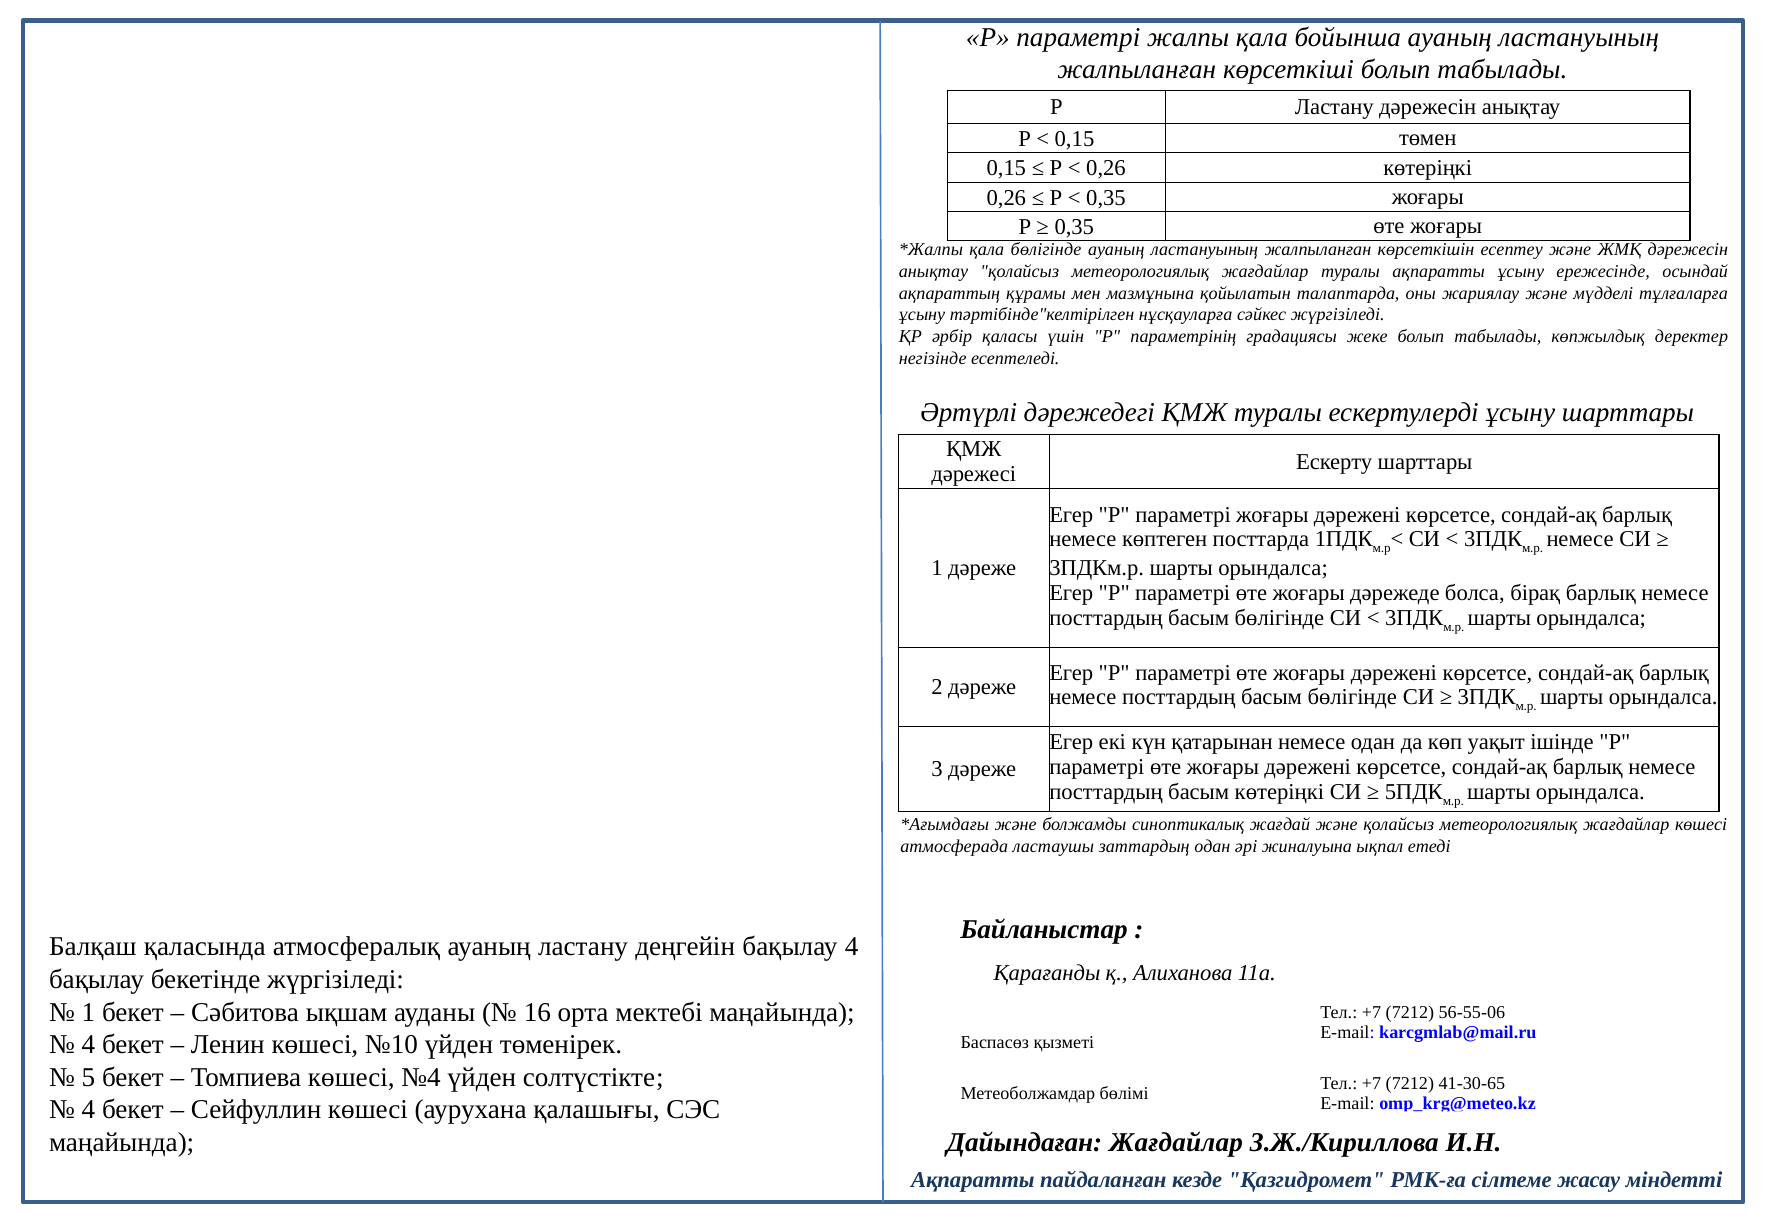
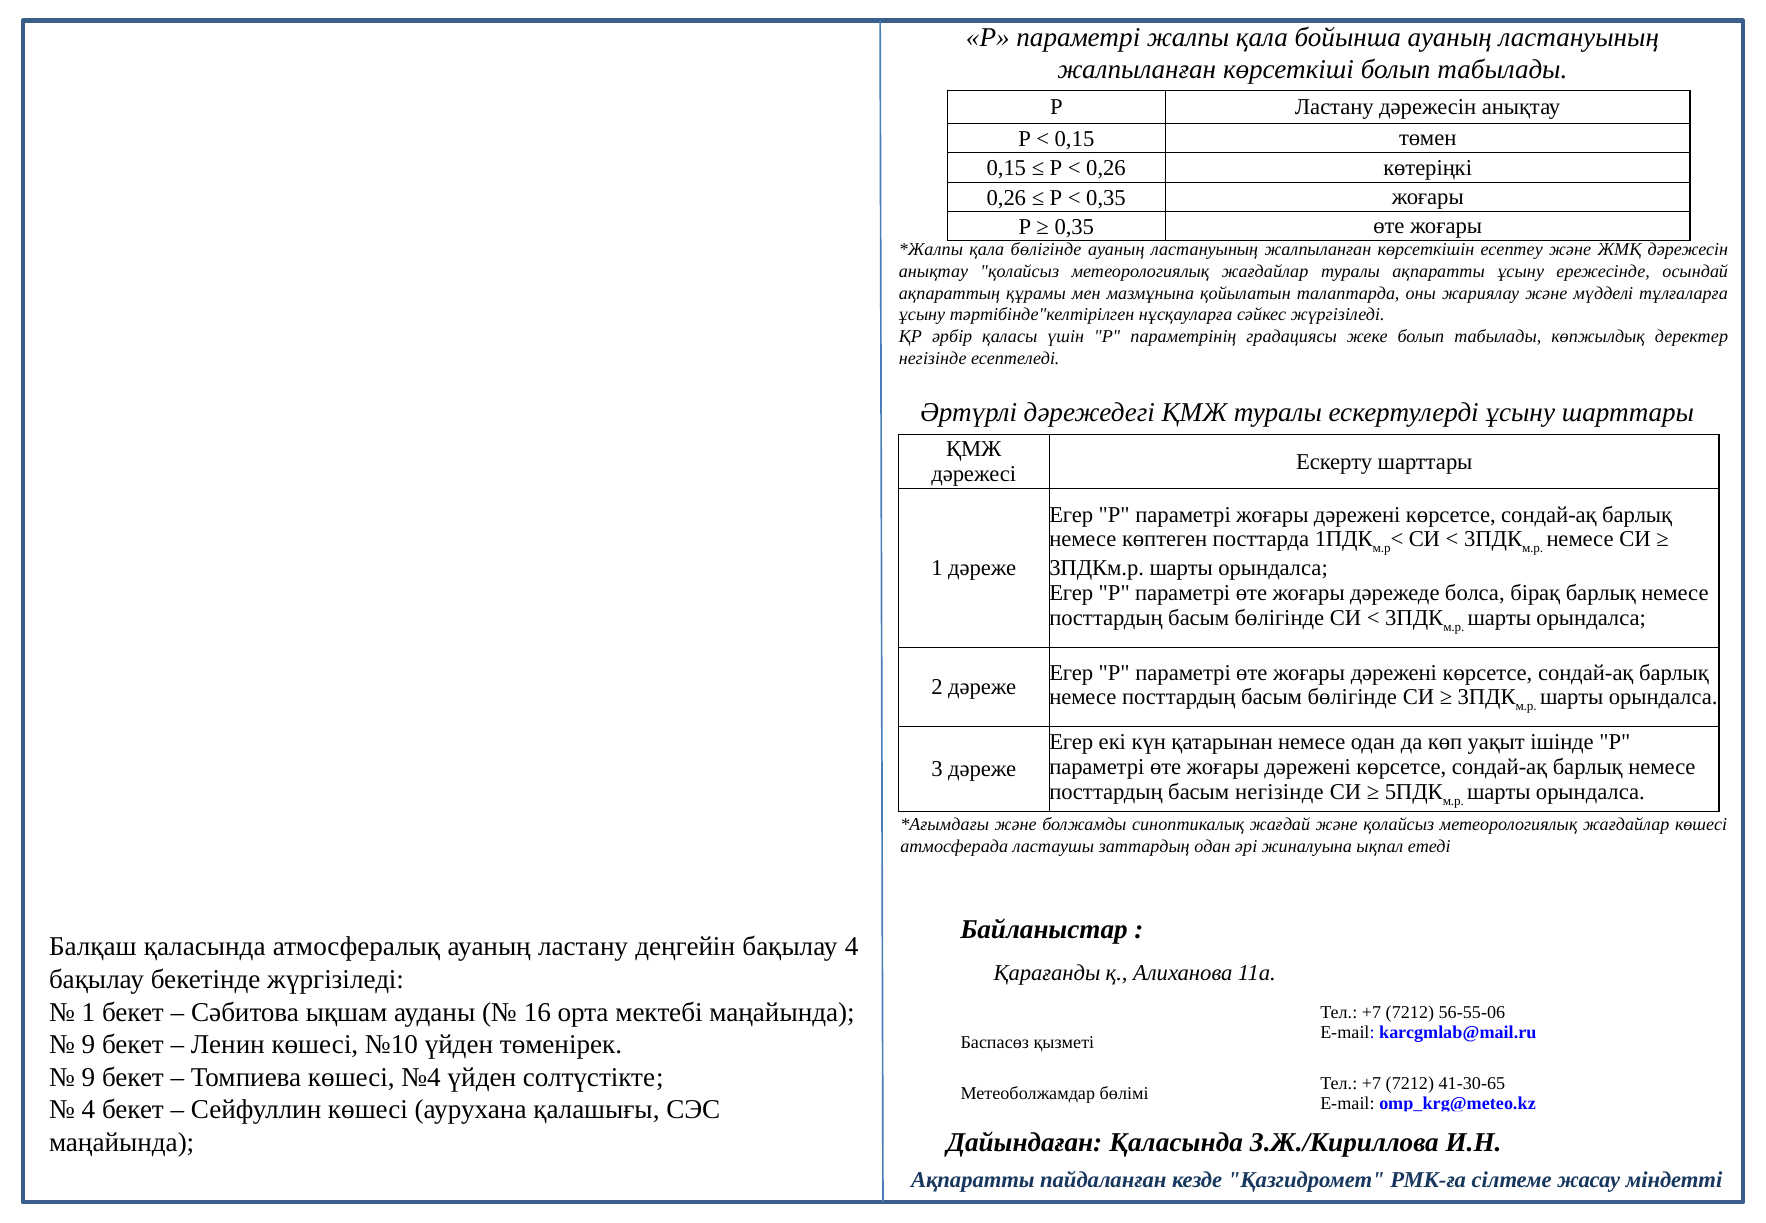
басым көтеріңкі: көтеріңкі -> негізінде
4 at (88, 1044): 4 -> 9
5 at (88, 1077): 5 -> 9
Дайындаған Жағдайлар: Жағдайлар -> Қаласында
